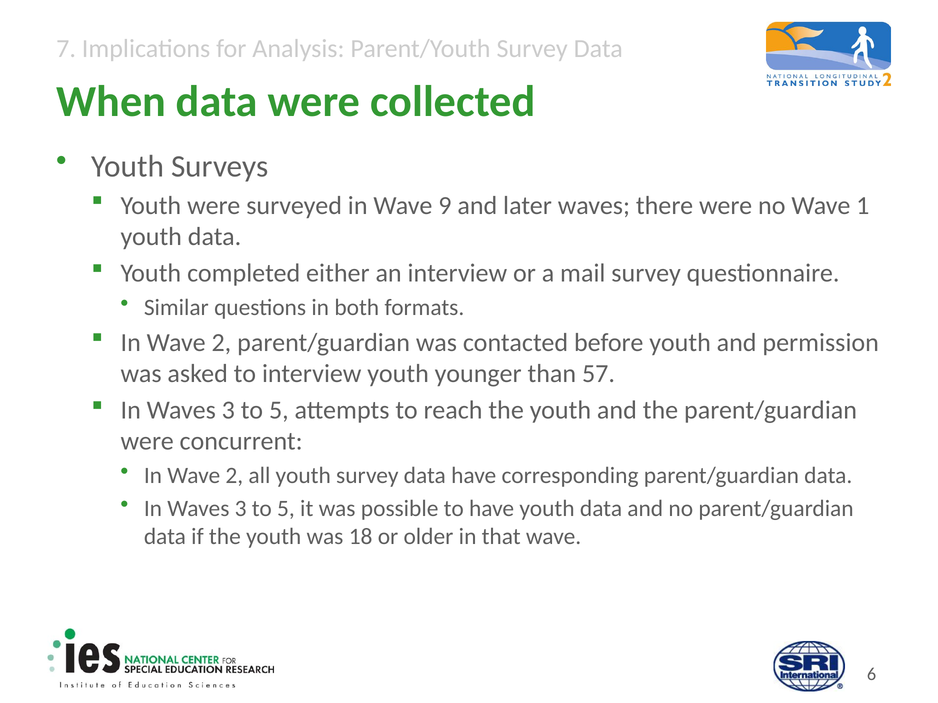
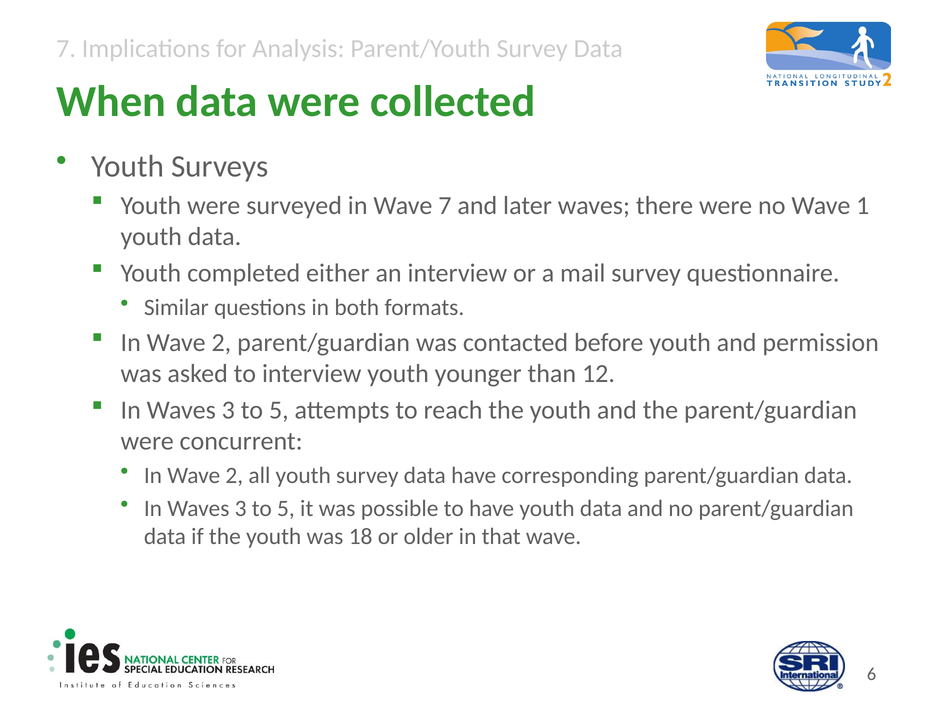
Wave 9: 9 -> 7
57: 57 -> 12
